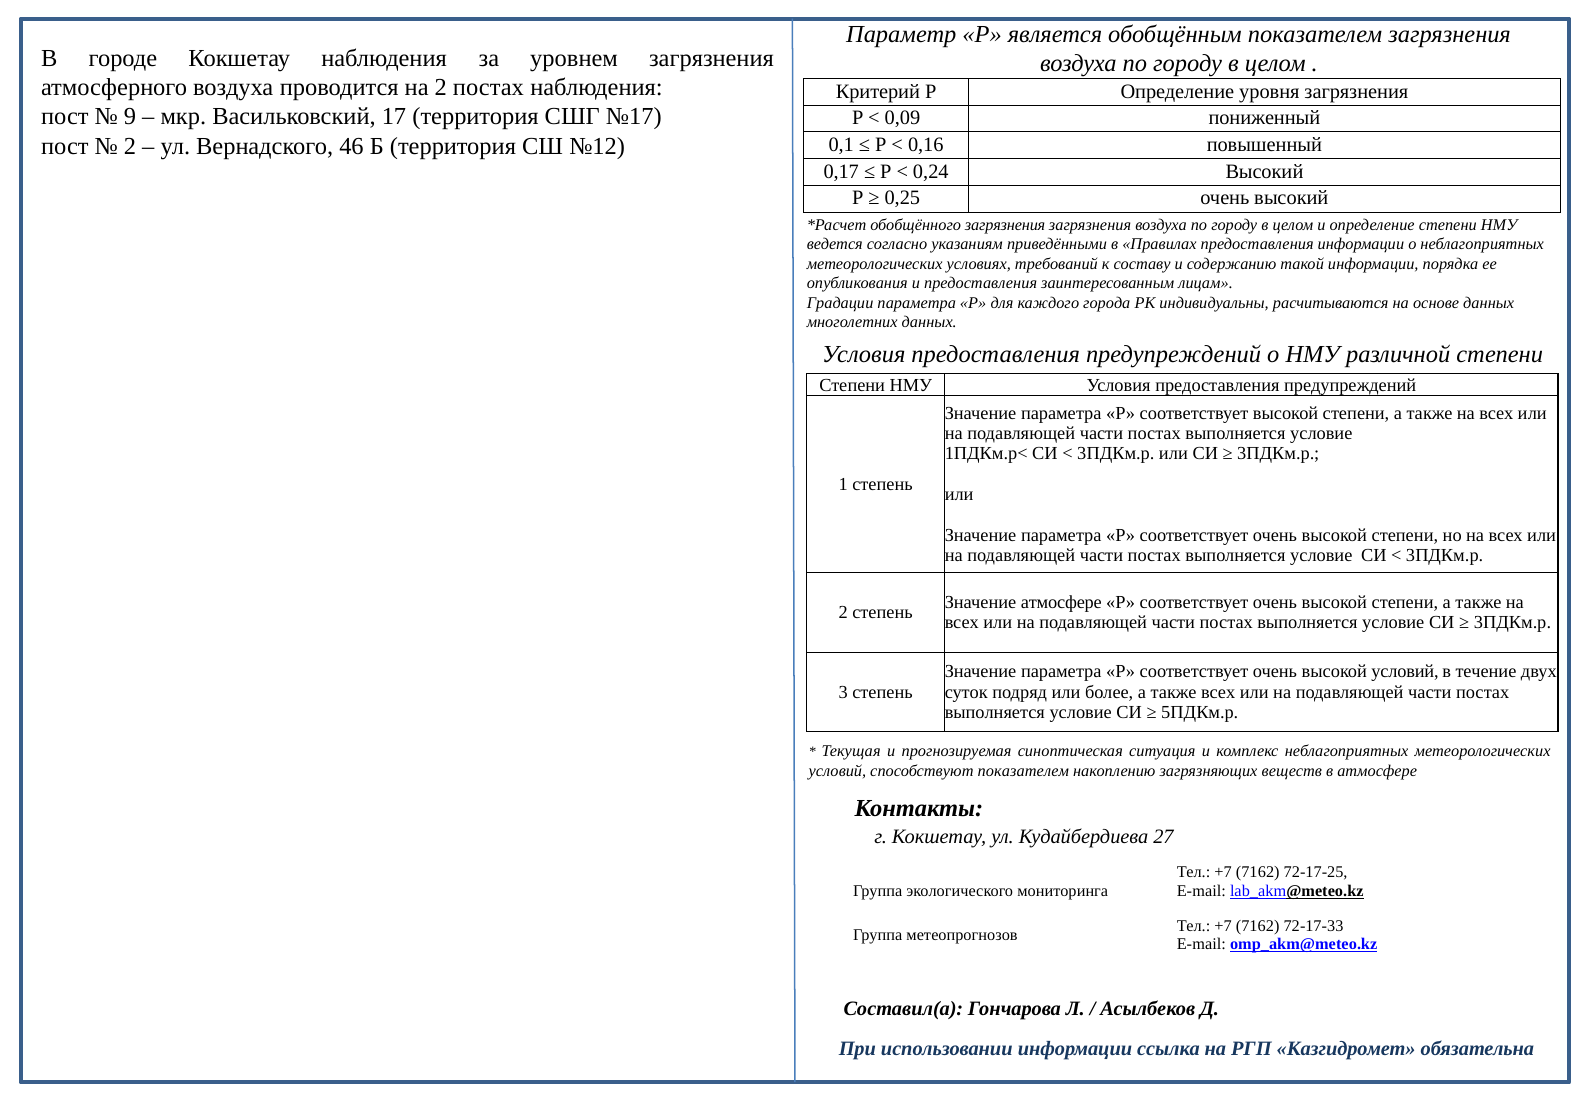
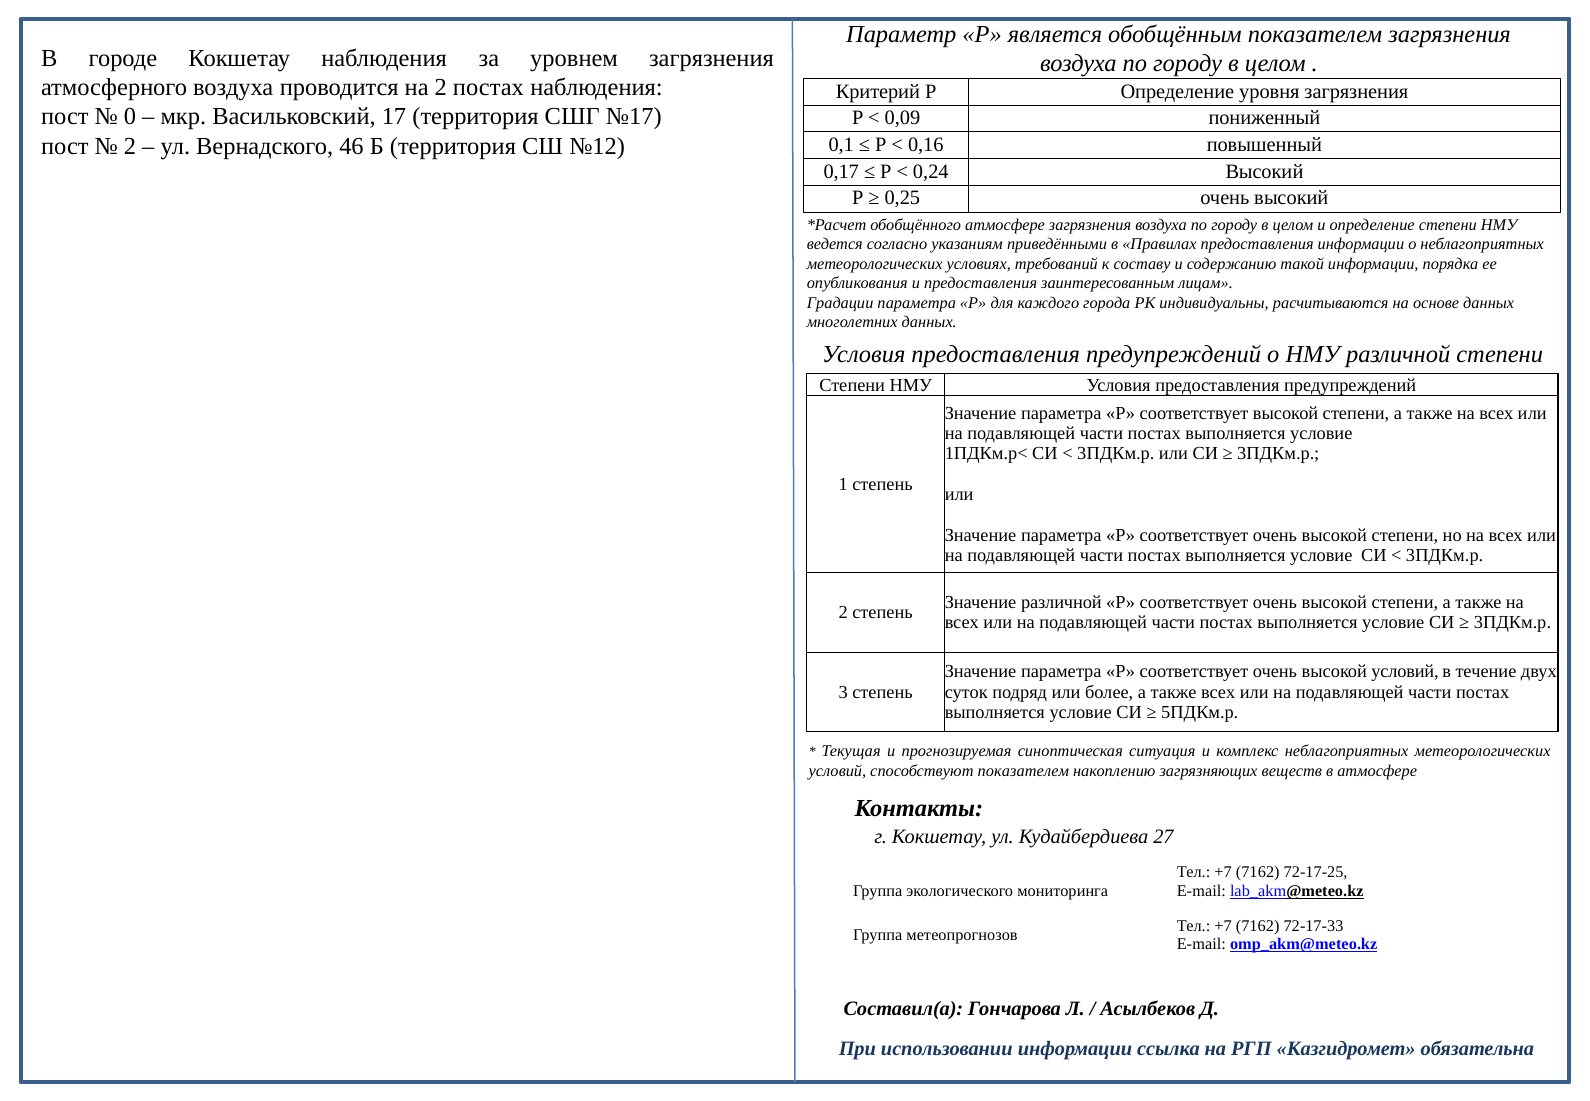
9: 9 -> 0
обобщённого загрязнения: загрязнения -> атмосфере
Значение атмосфере: атмосфере -> различной
